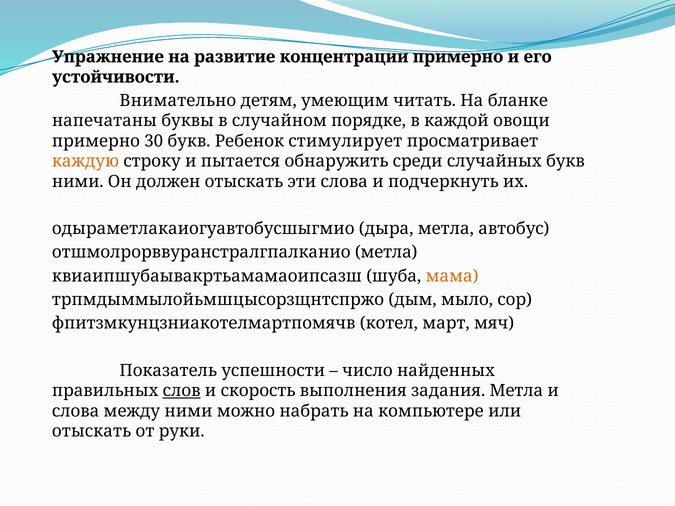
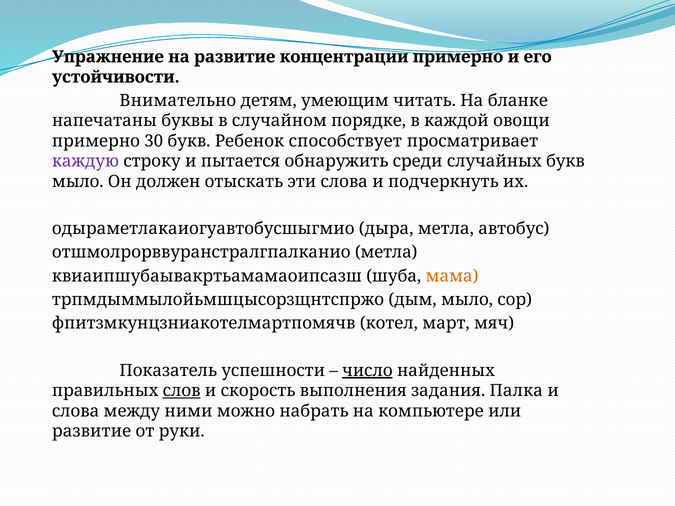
стимулирует: стимулирует -> способствует
каждую colour: orange -> purple
ними at (78, 182): ними -> мыло
число underline: none -> present
задания Метла: Метла -> Палка
отыскать at (92, 431): отыскать -> развитие
